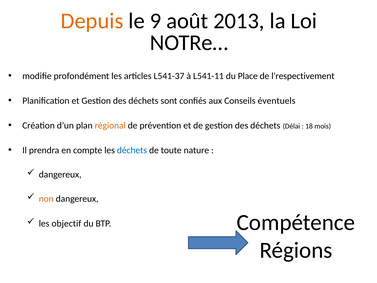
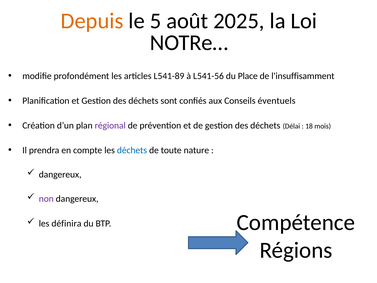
9: 9 -> 5
2013: 2013 -> 2025
L541-37: L541-37 -> L541-89
L541-11: L541-11 -> L541-56
l'respectivement: l'respectivement -> l'insuffisamment
régional colour: orange -> purple
non colour: orange -> purple
objectif: objectif -> définira
